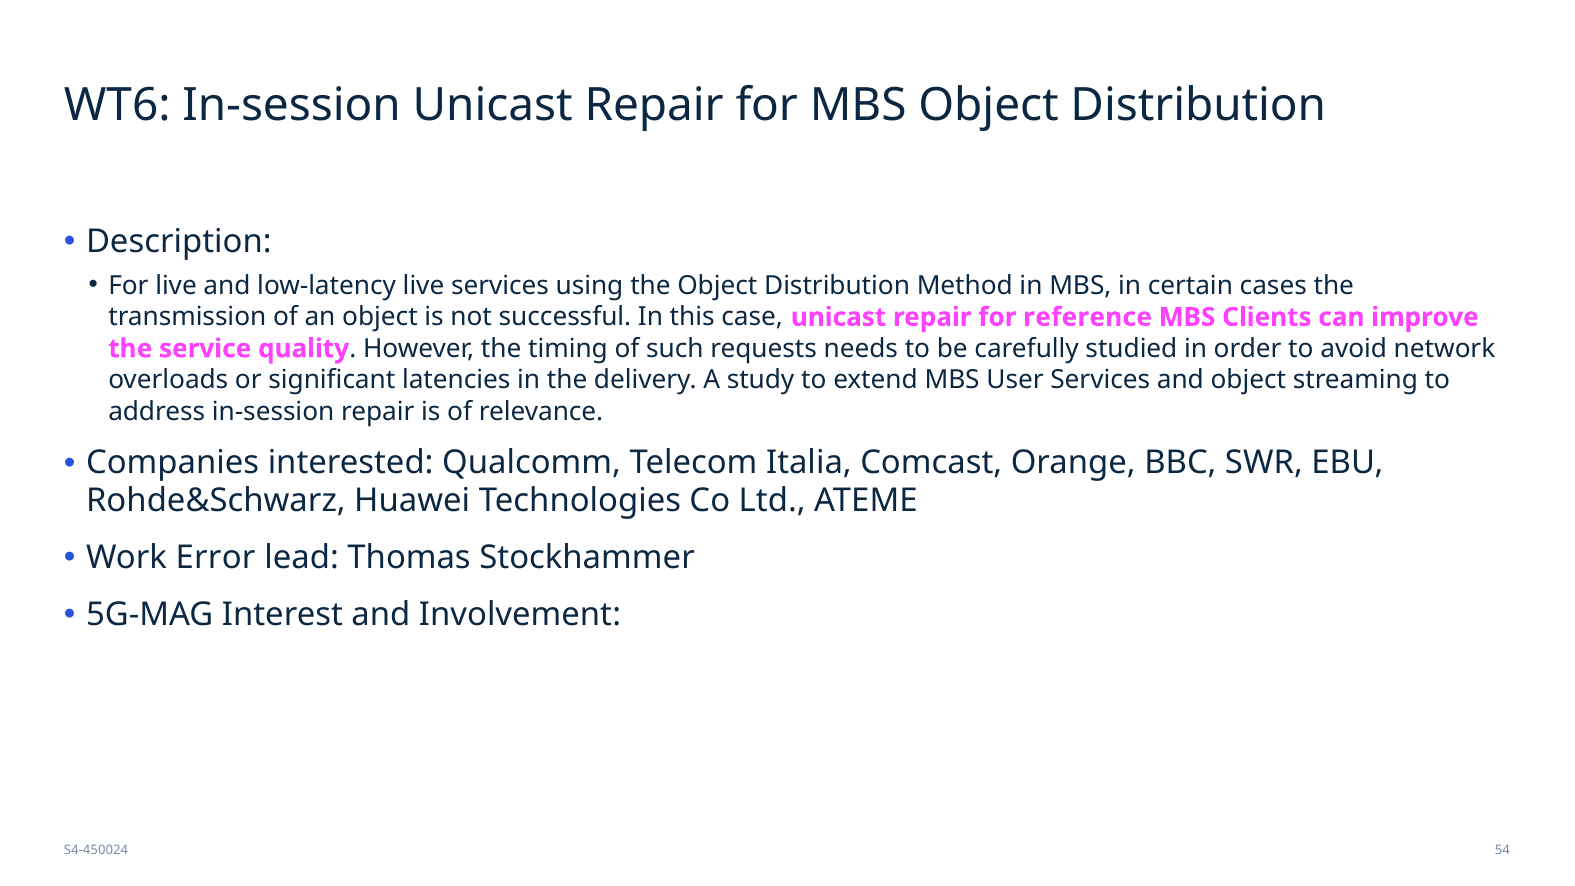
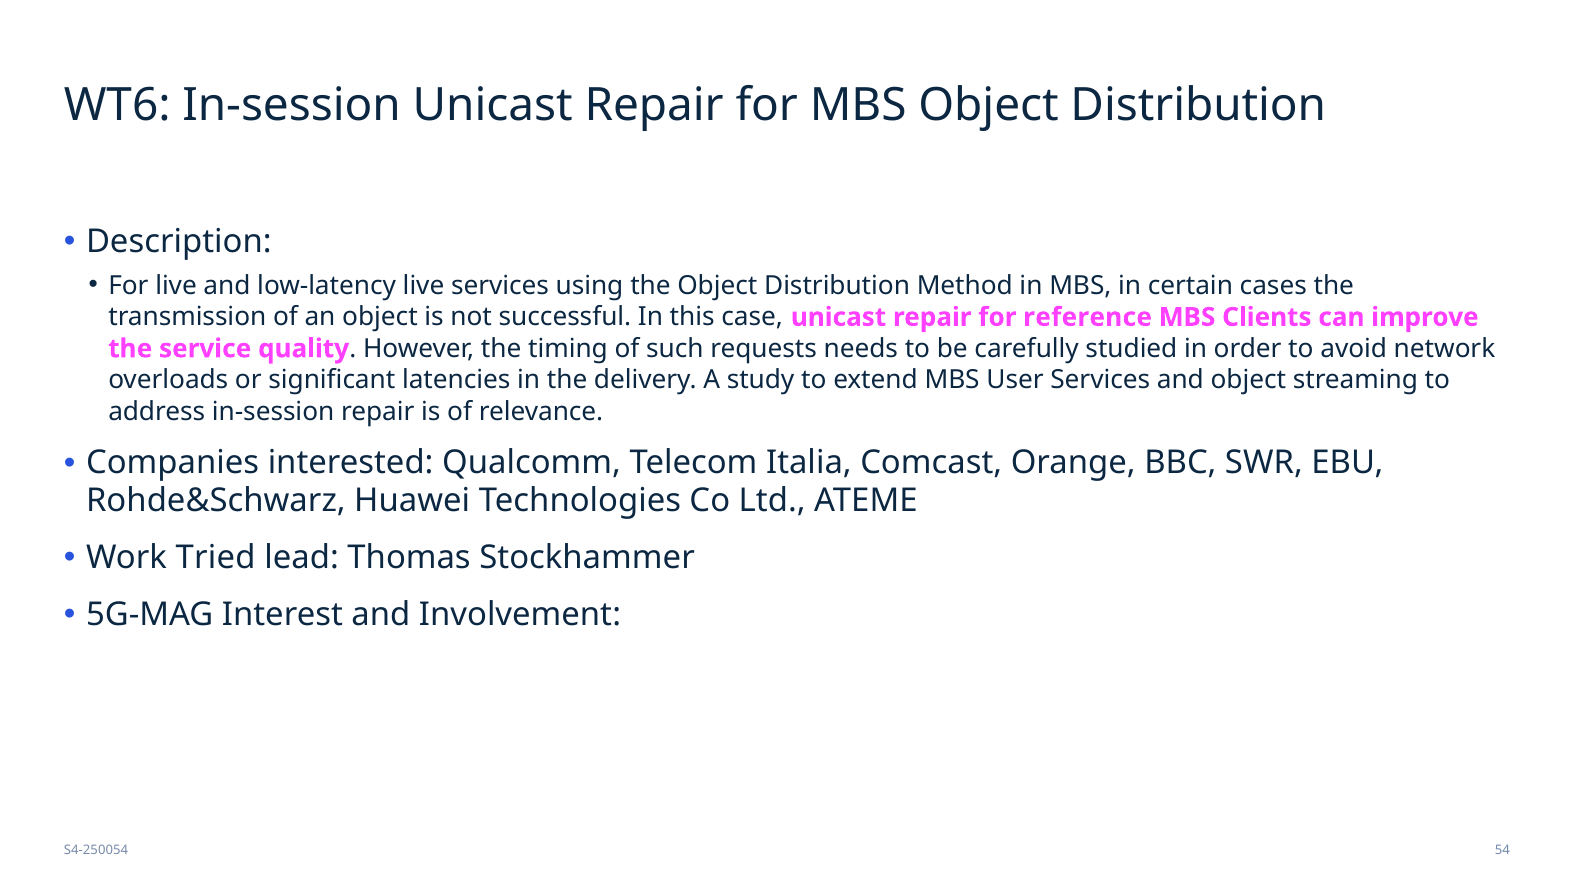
Error: Error -> Tried
S4-450024: S4-450024 -> S4-250054
